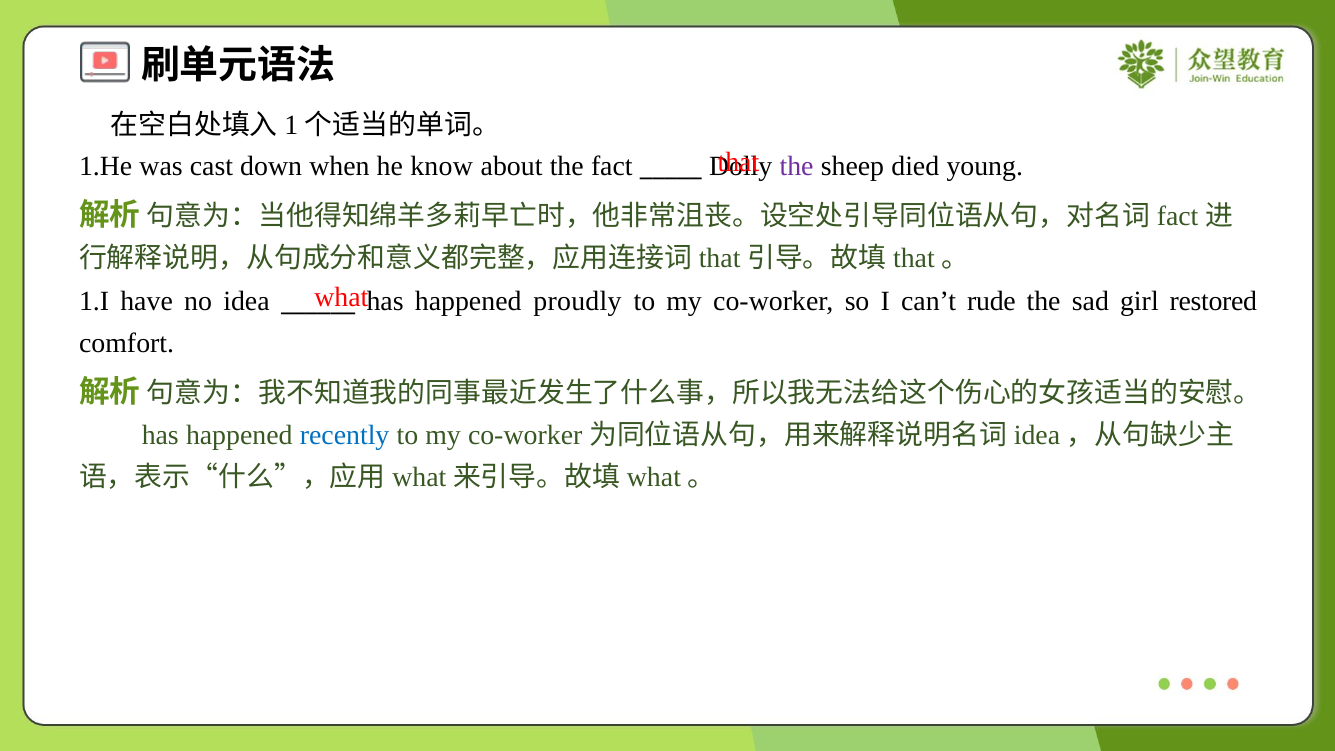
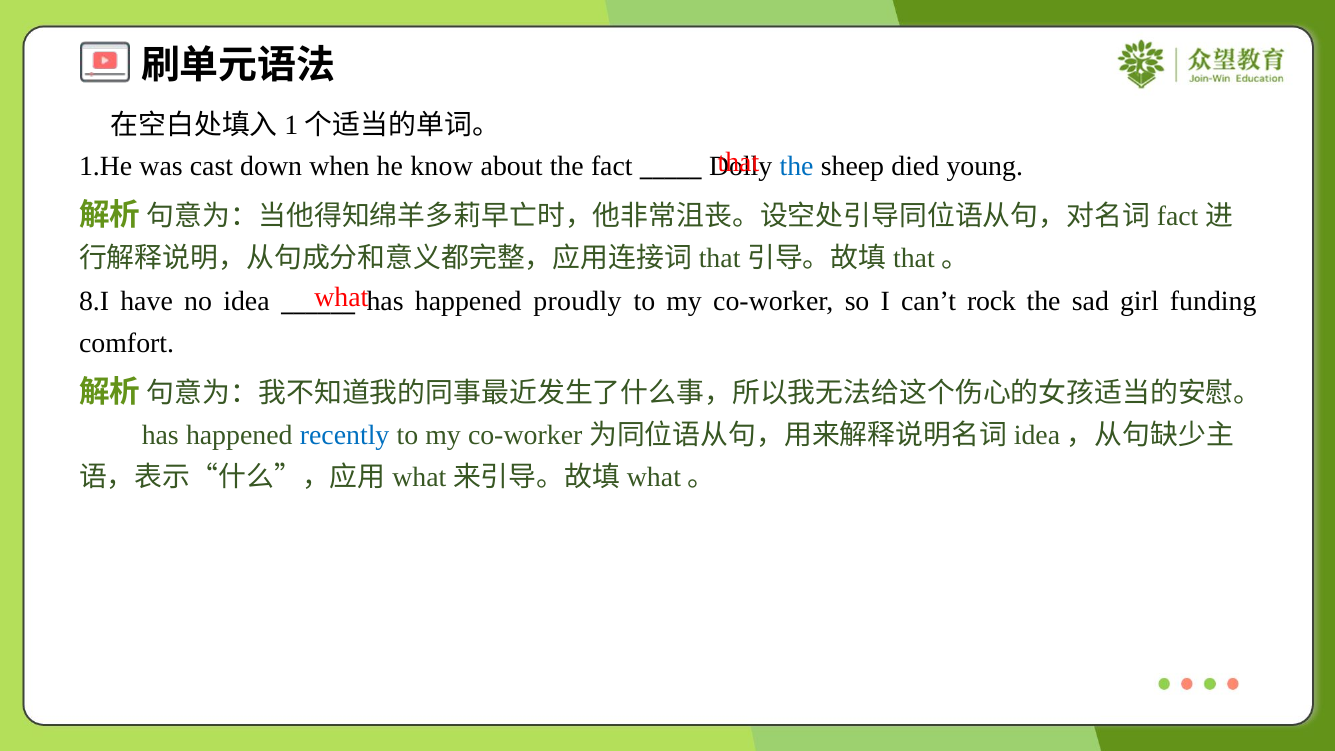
the at (797, 167) colour: purple -> blue
1.I: 1.I -> 8.I
rude: rude -> rock
restored: restored -> funding
